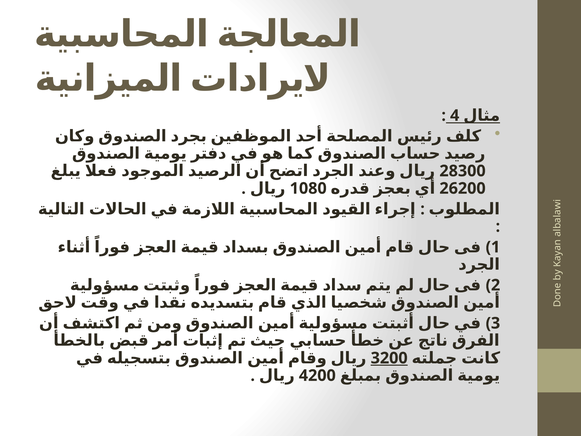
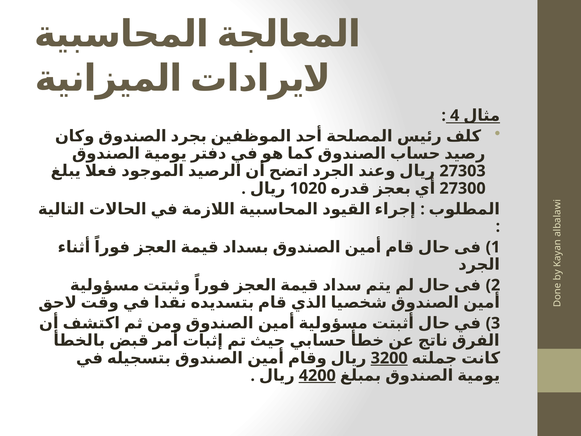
28300: 28300 -> 27303
1080: 1080 -> 1020
26200: 26200 -> 27300
4200 underline: none -> present
